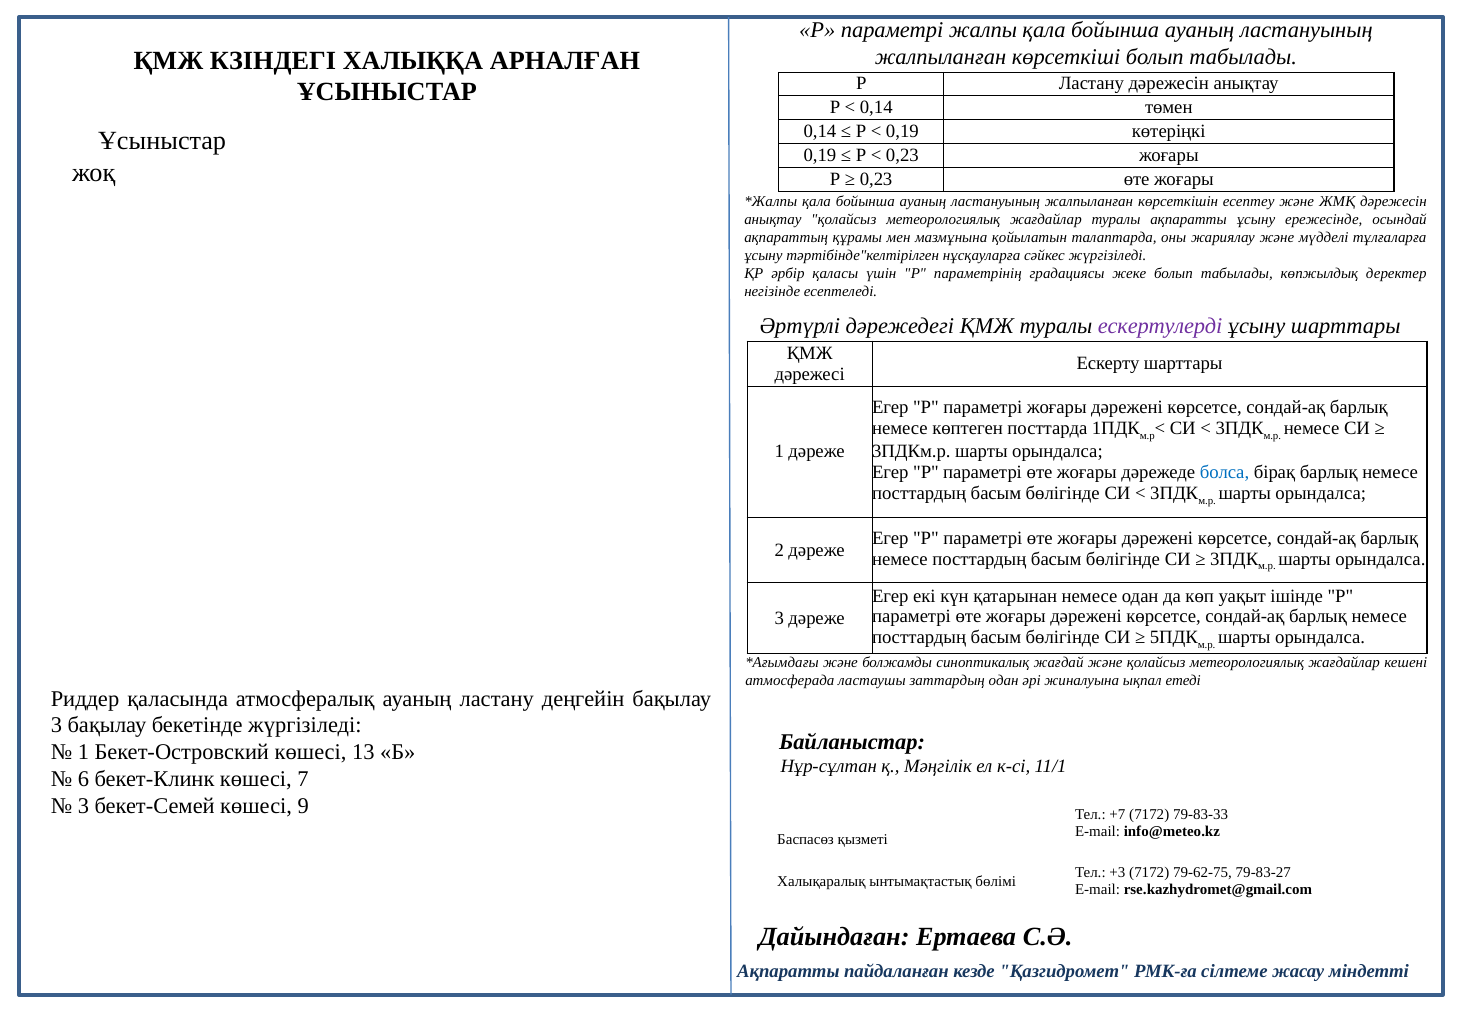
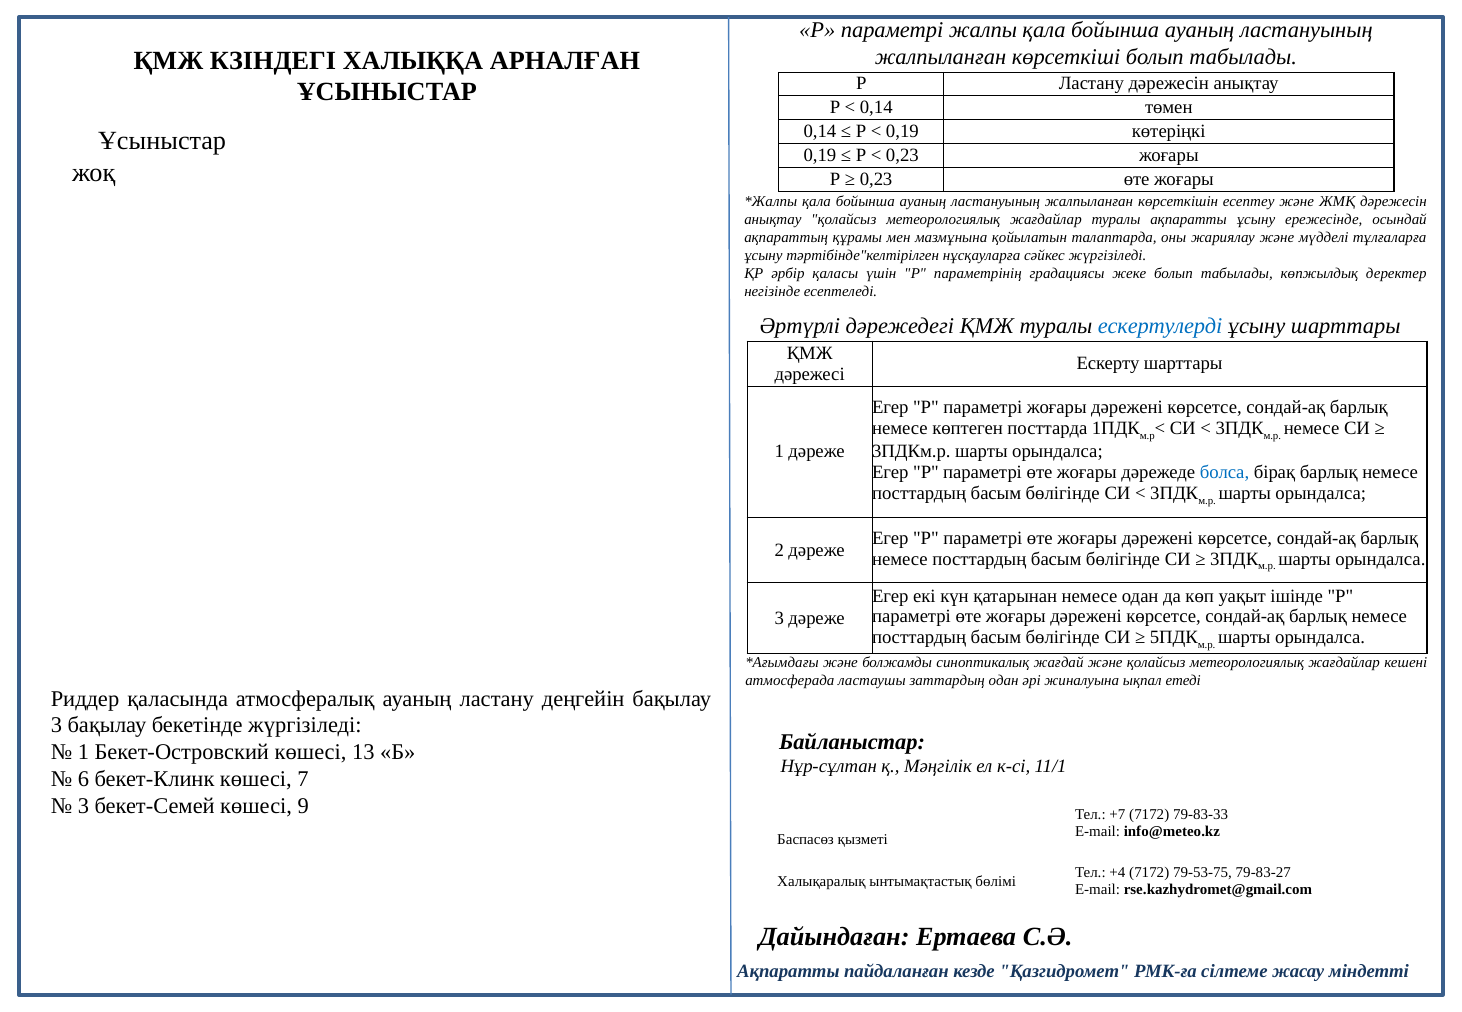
ескертулерді colour: purple -> blue
+3: +3 -> +4
79-62-75: 79-62-75 -> 79-53-75
